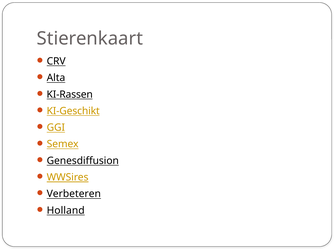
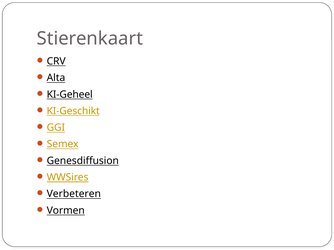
KI-Rassen: KI-Rassen -> KI-Geheel
Holland: Holland -> Vormen
